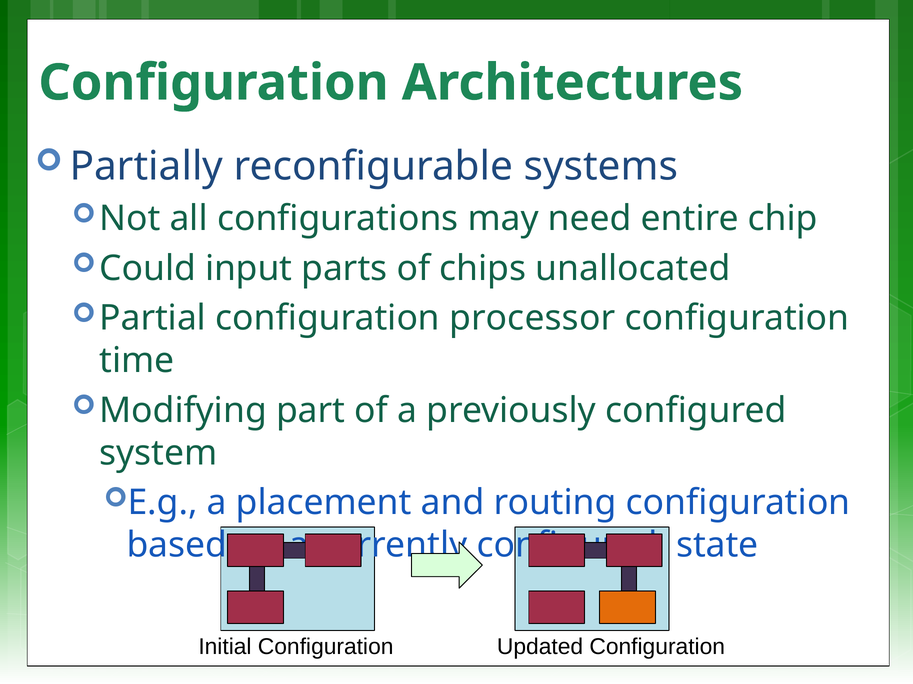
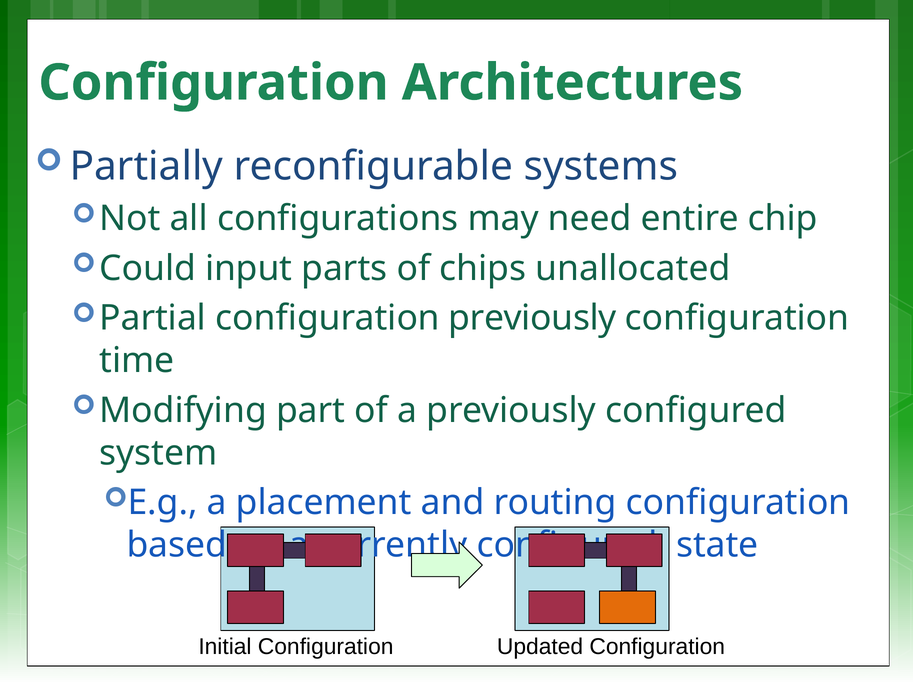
configuration processor: processor -> previously
